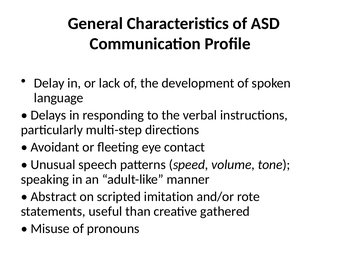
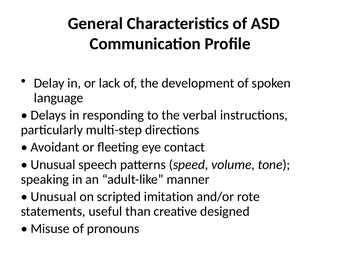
Abstract at (54, 197): Abstract -> Unusual
gathered: gathered -> designed
